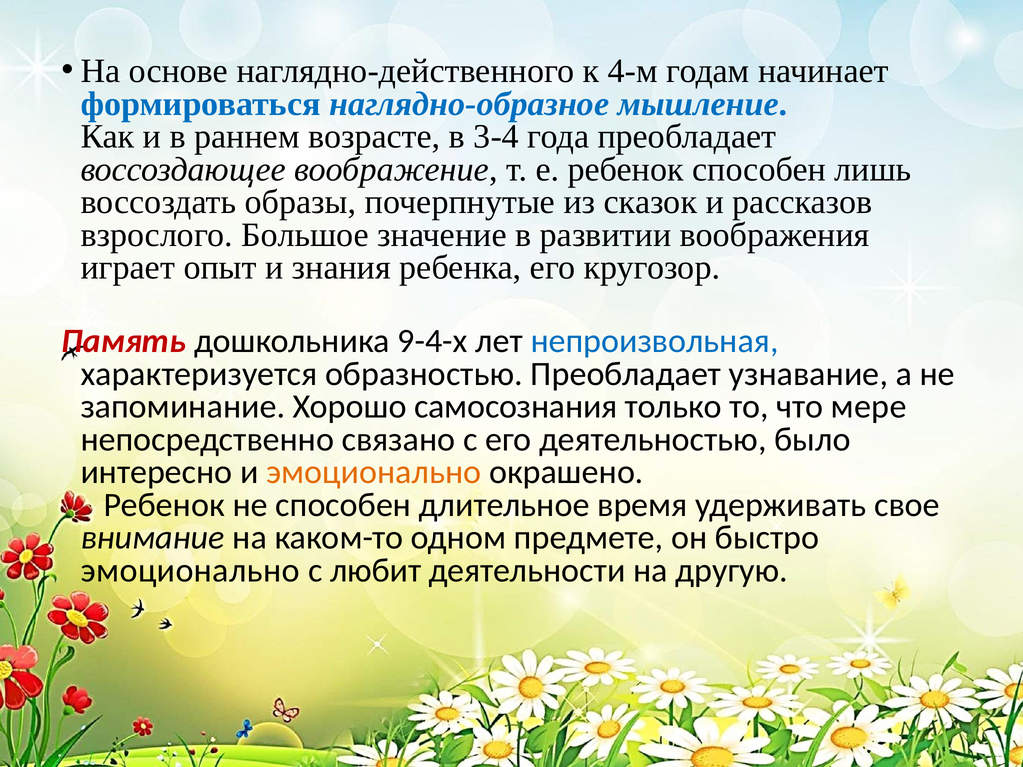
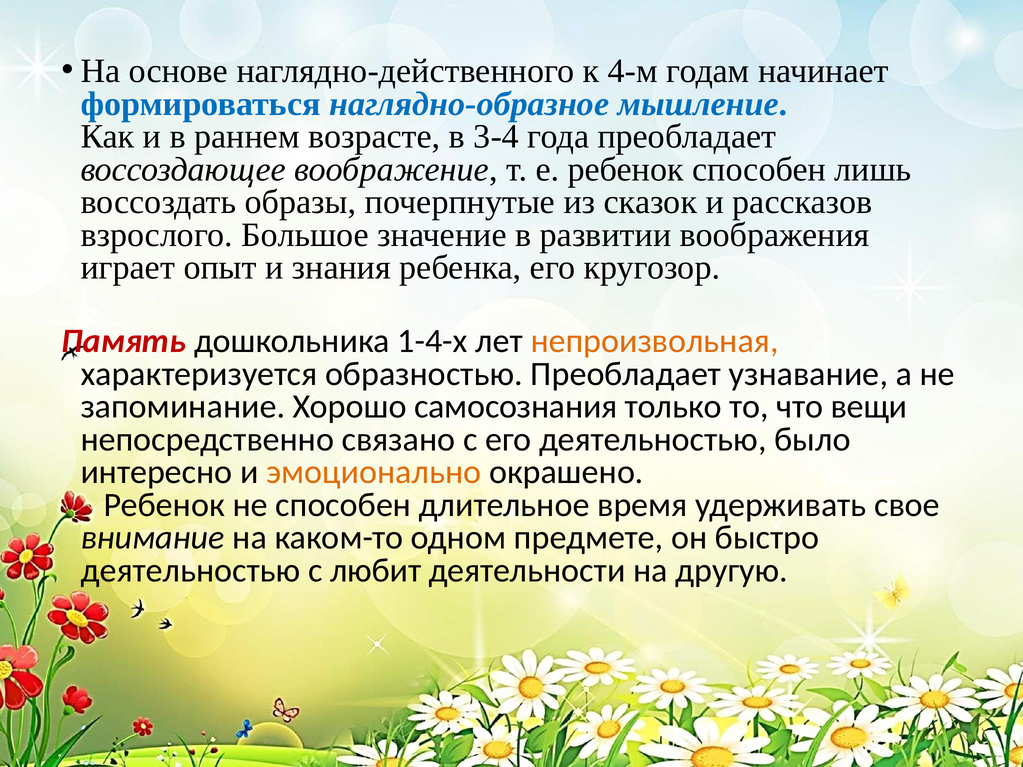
9-4-х: 9-4-х -> 1-4-х
непроизвольная colour: blue -> orange
мере: мере -> вещи
эмоционально at (190, 571): эмоционально -> деятельностью
